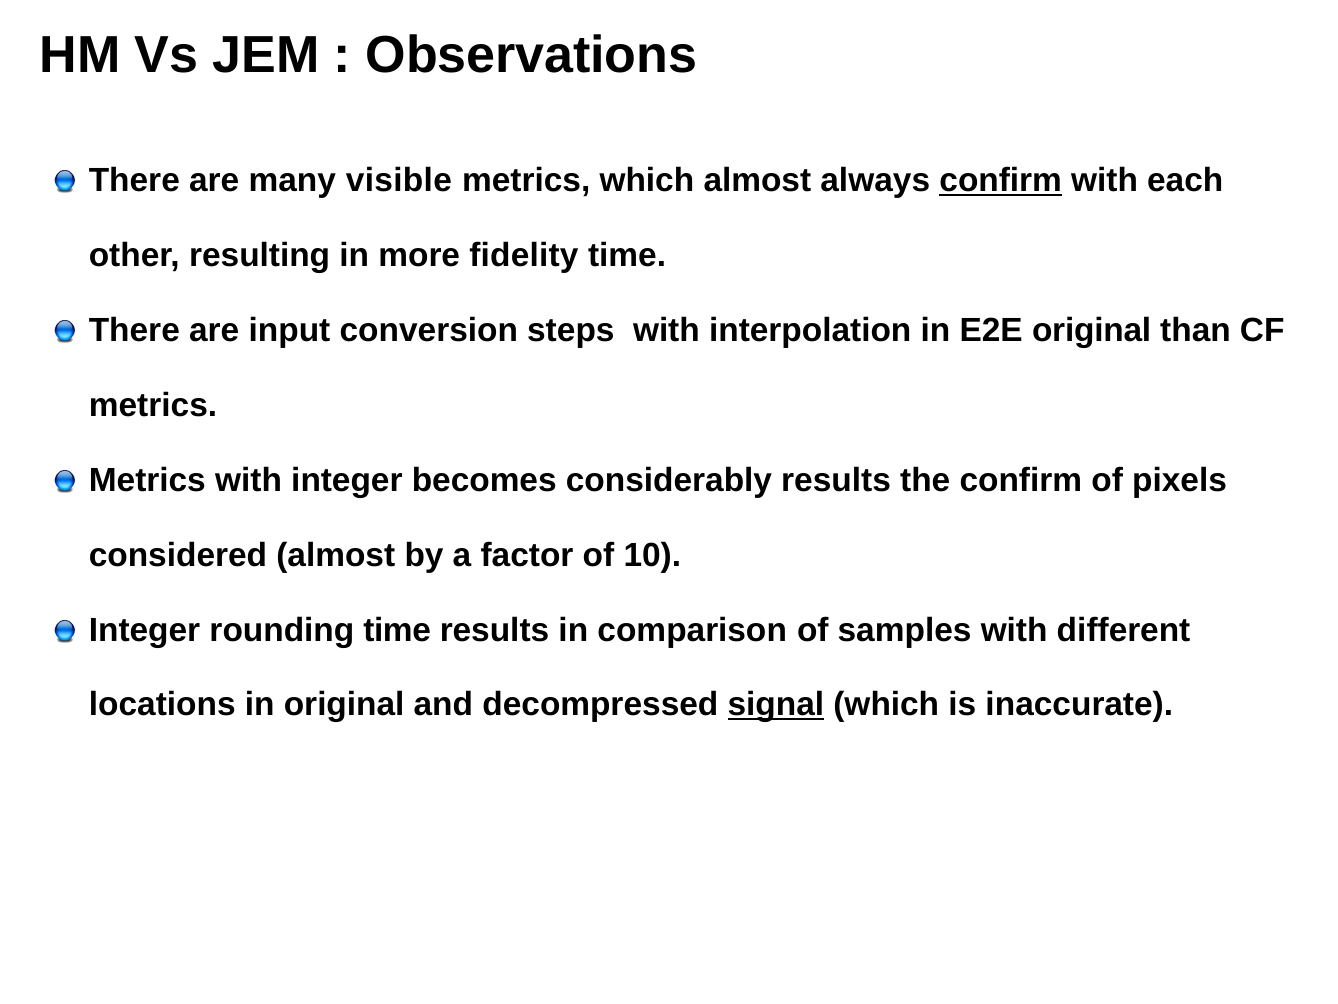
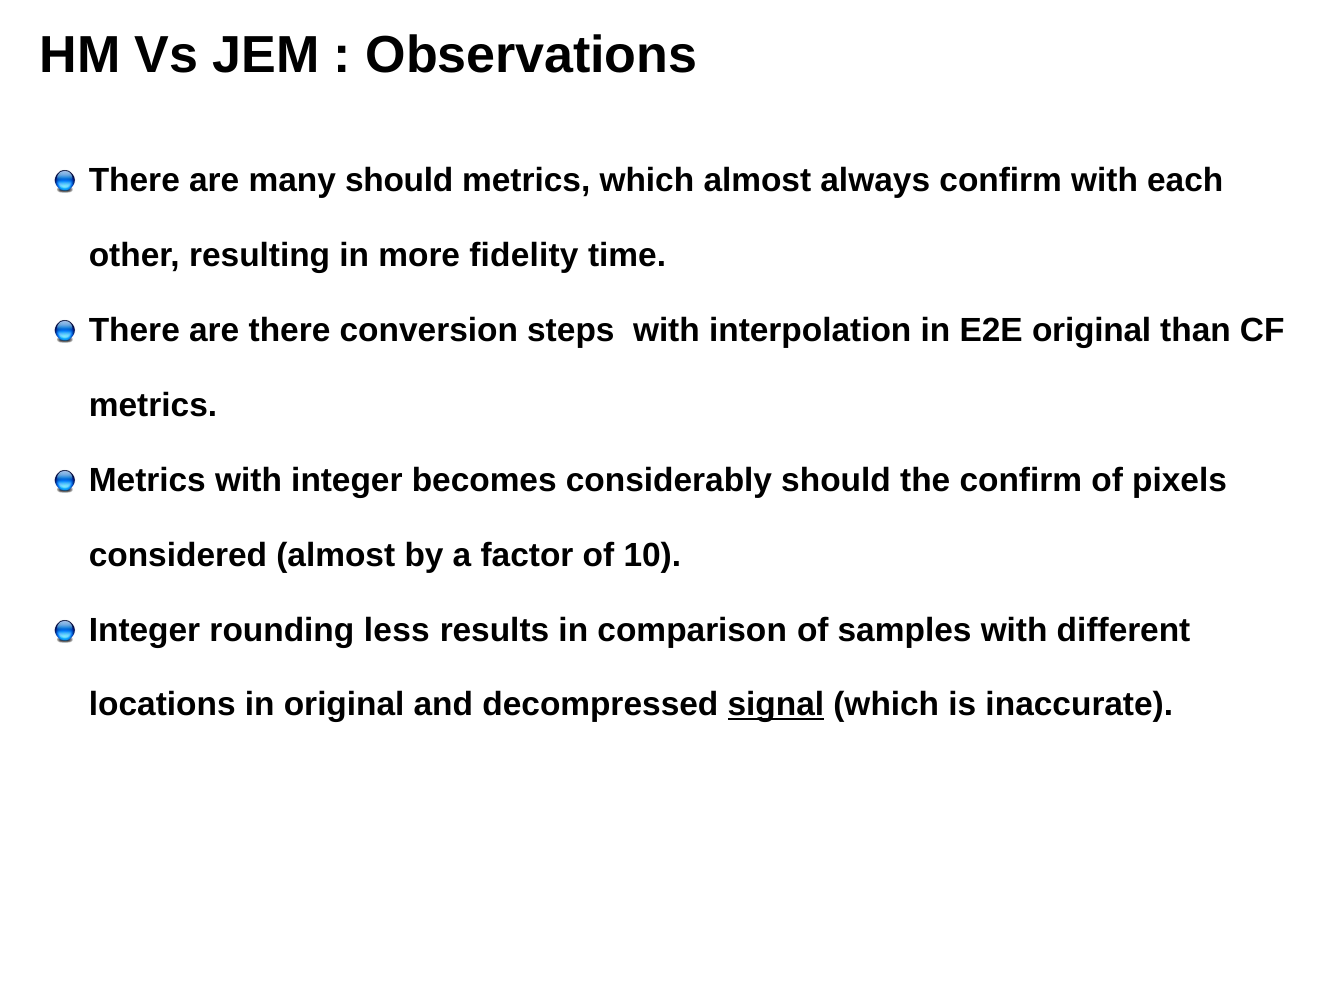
many visible: visible -> should
confirm at (1001, 180) underline: present -> none
are input: input -> there
considerably results: results -> should
rounding time: time -> less
